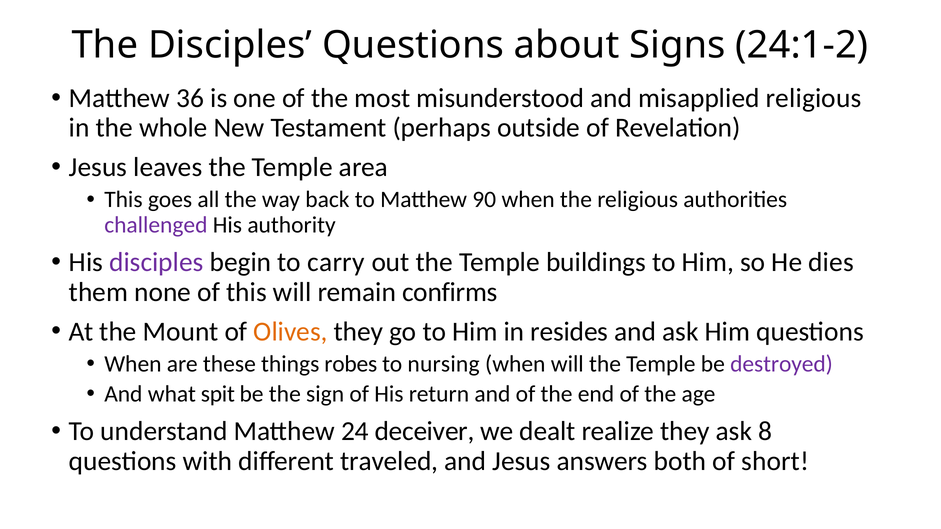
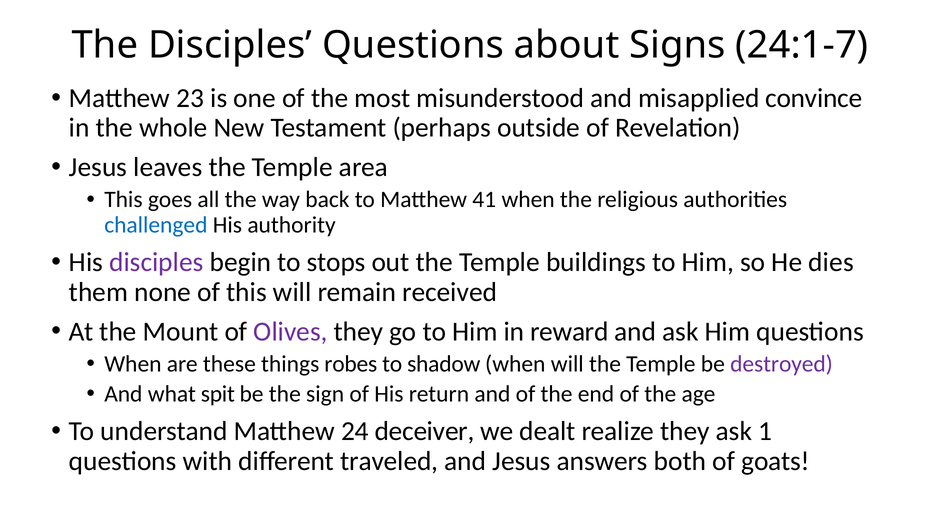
24:1-2: 24:1-2 -> 24:1-7
36: 36 -> 23
misapplied religious: religious -> convince
90: 90 -> 41
challenged colour: purple -> blue
carry: carry -> stops
confirms: confirms -> received
Olives colour: orange -> purple
resides: resides -> reward
nursing: nursing -> shadow
8: 8 -> 1
short: short -> goats
